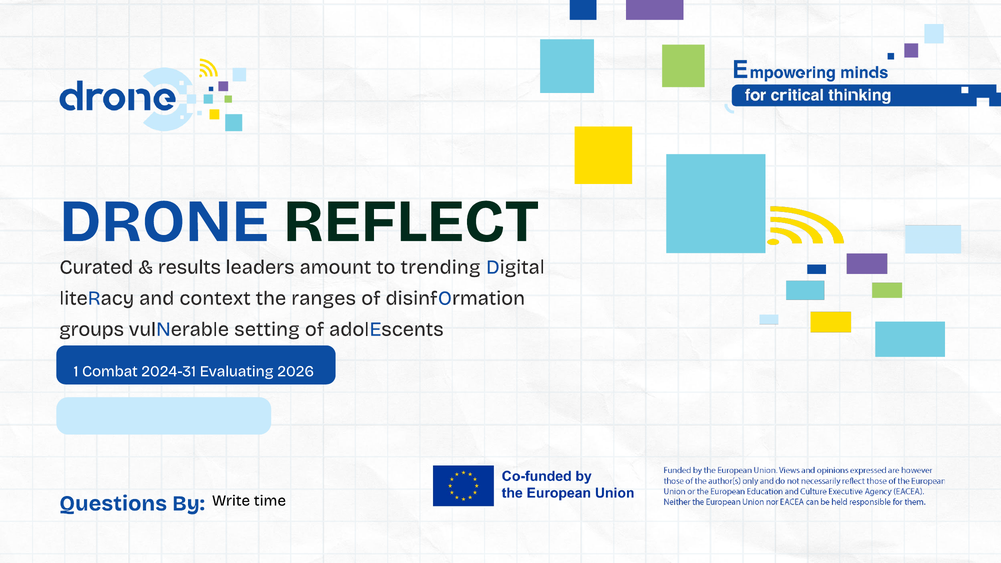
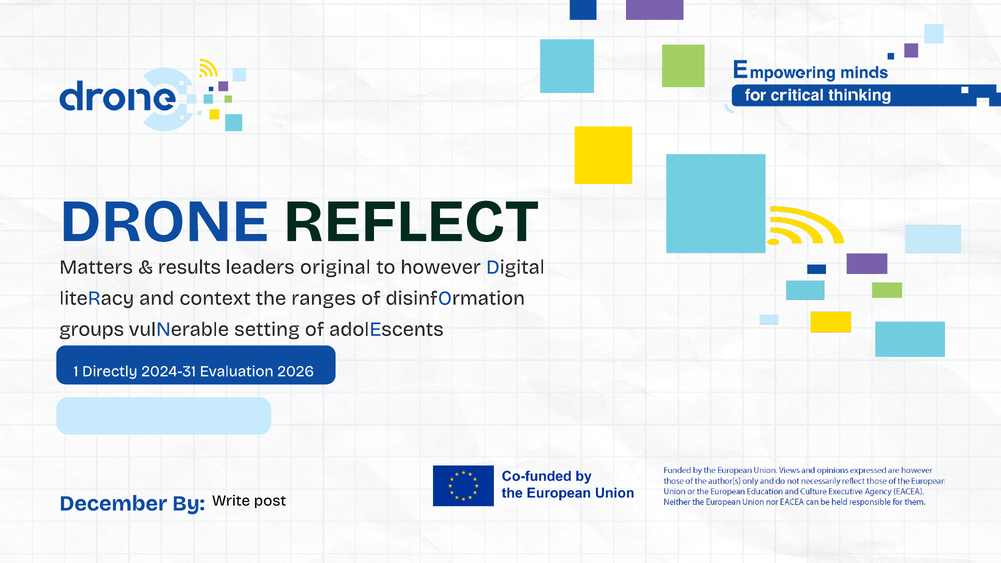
Curated: Curated -> Matters
amount: amount -> original
trending: trending -> however
Combat: Combat -> Directly
Evaluating: Evaluating -> Evaluation
Questions: Questions -> December
time: time -> post
